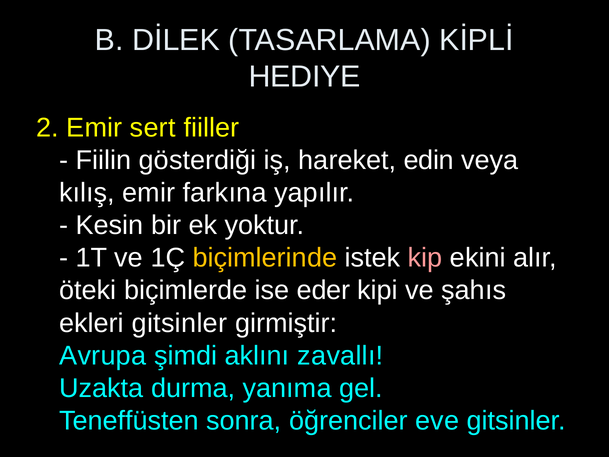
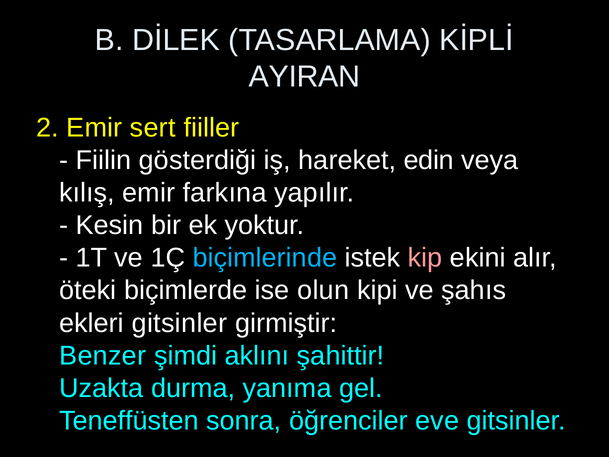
HEDIYE: HEDIYE -> AYIRAN
biçimlerinde colour: yellow -> light blue
eder: eder -> olun
Avrupa: Avrupa -> Benzer
zavallı: zavallı -> şahittir
